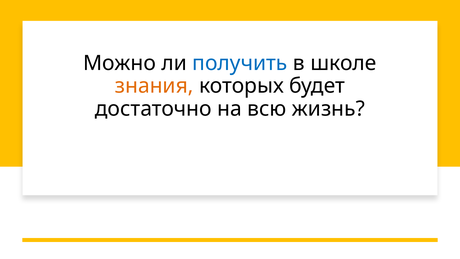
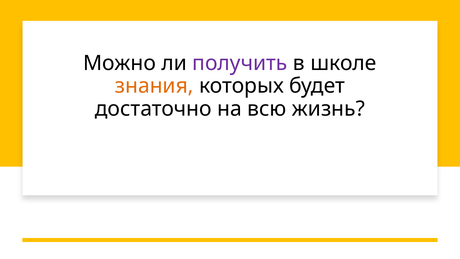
получить colour: blue -> purple
